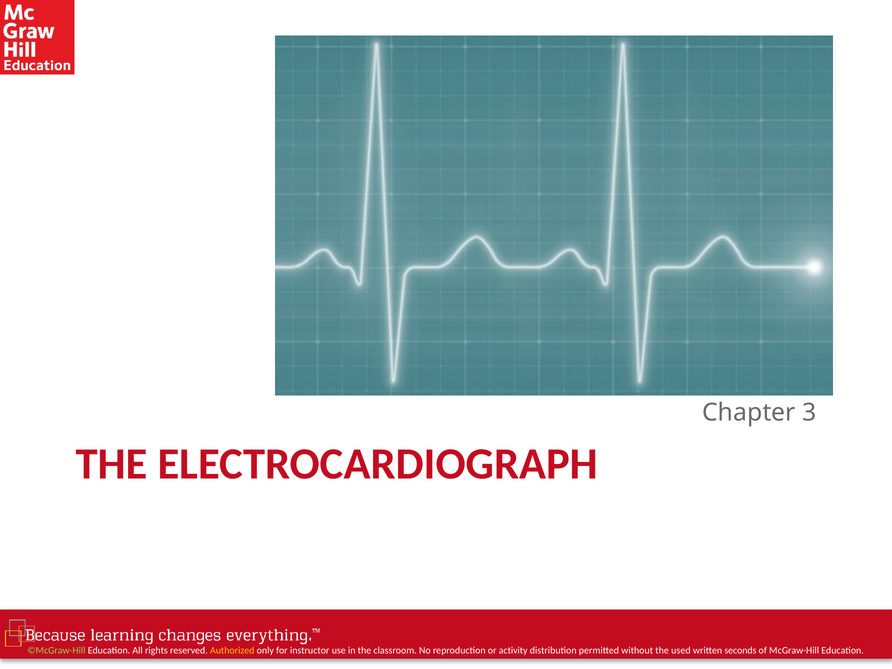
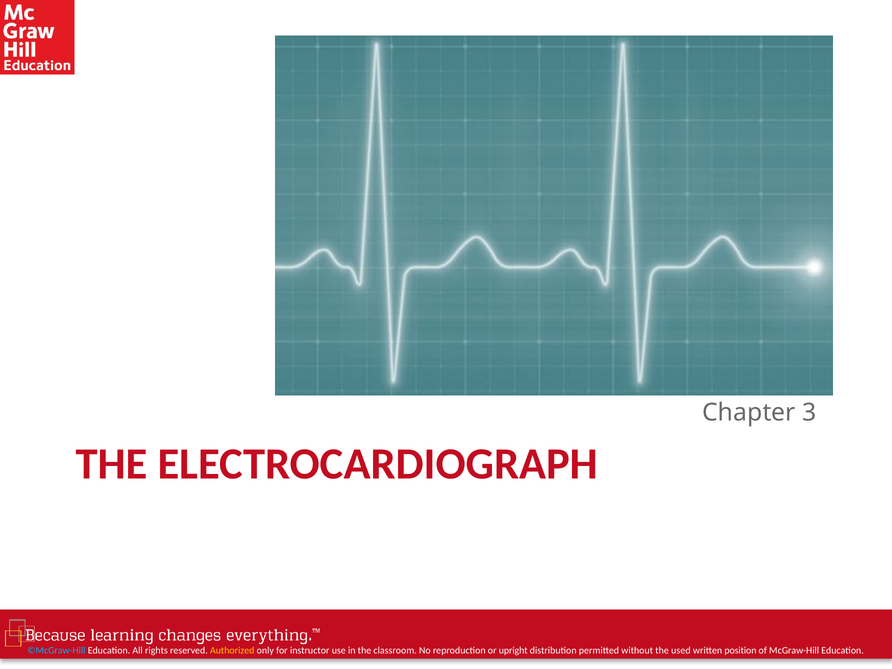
©McGraw-Hill colour: light green -> light blue
activity: activity -> upright
seconds: seconds -> position
